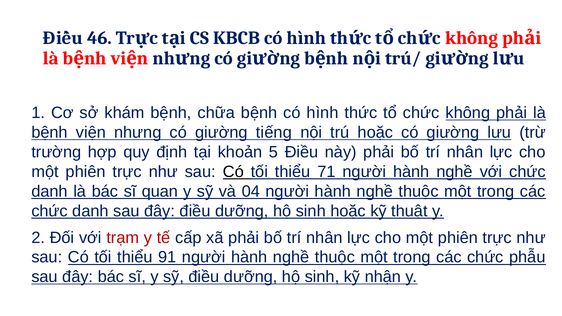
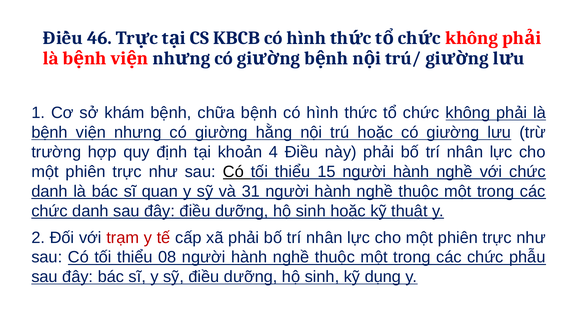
tiếng: tiếng -> hằng
5: 5 -> 4
71: 71 -> 15
04: 04 -> 31
91: 91 -> 08
nhận: nhận -> dụng
